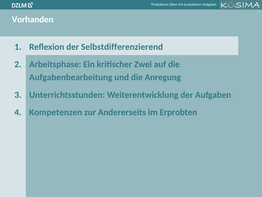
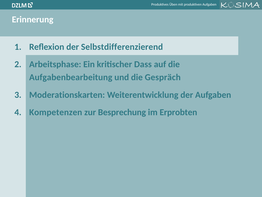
Vorhanden: Vorhanden -> Erinnerung
Zwei: Zwei -> Dass
Anregung: Anregung -> Gespräch
Unterrichtsstunden: Unterrichtsstunden -> Moderationskarten
Andererseits: Andererseits -> Besprechung
